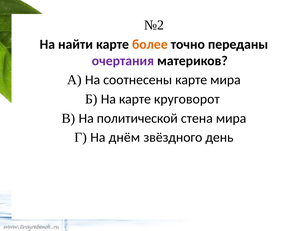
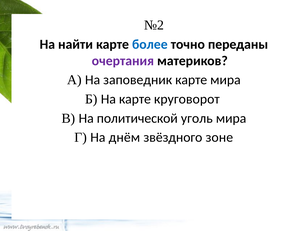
более colour: orange -> blue
соотнесены: соотнесены -> заповедник
стена: стена -> уголь
день: день -> зоне
